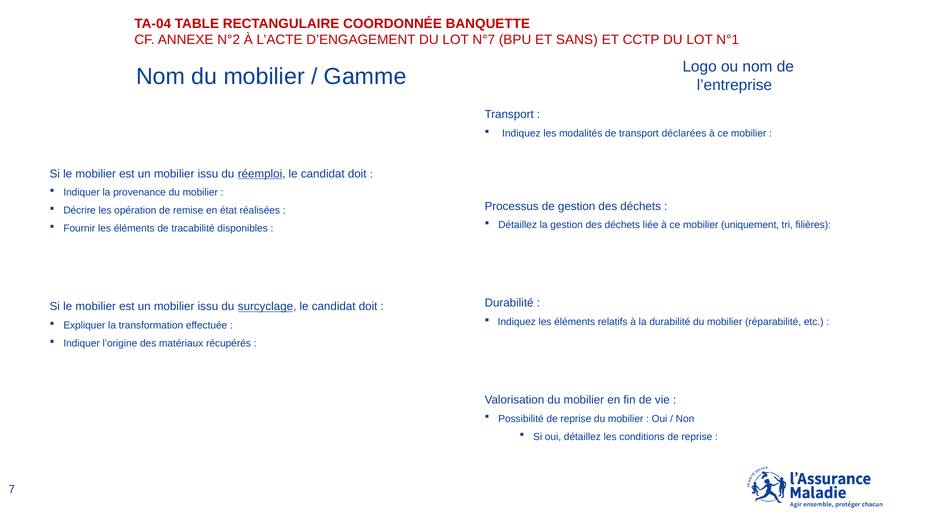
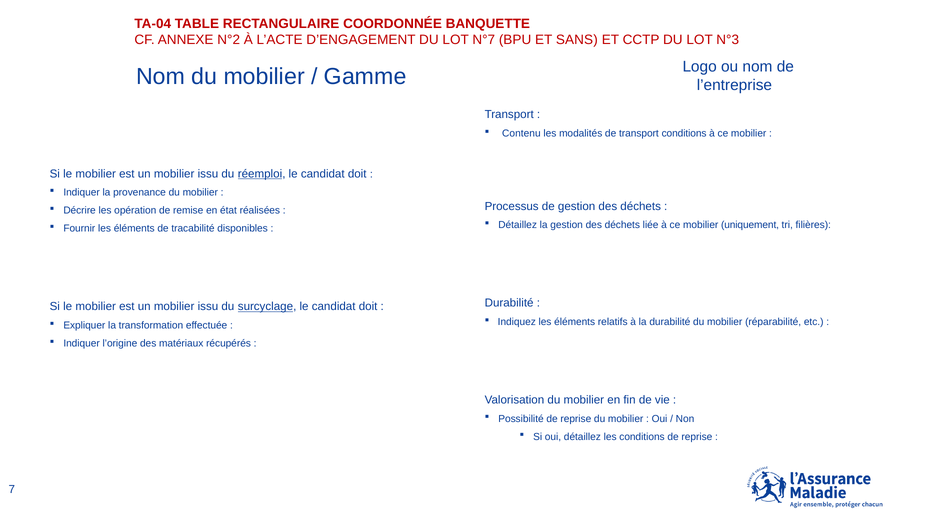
N°1: N°1 -> N°3
Indiquez at (521, 133): Indiquez -> Contenu
transport déclarées: déclarées -> conditions
